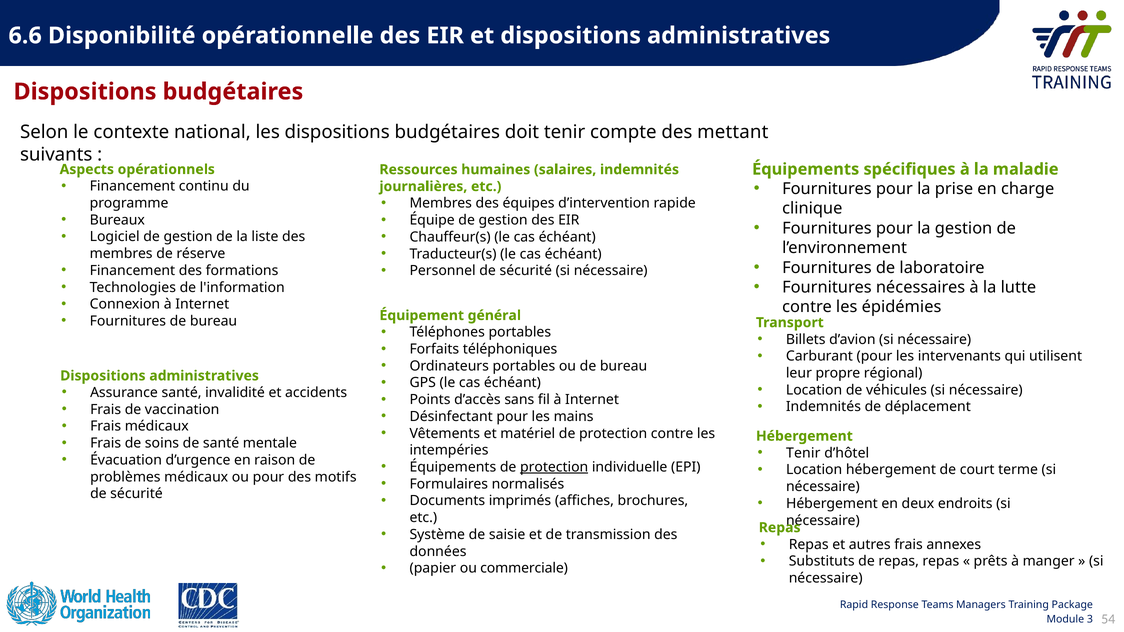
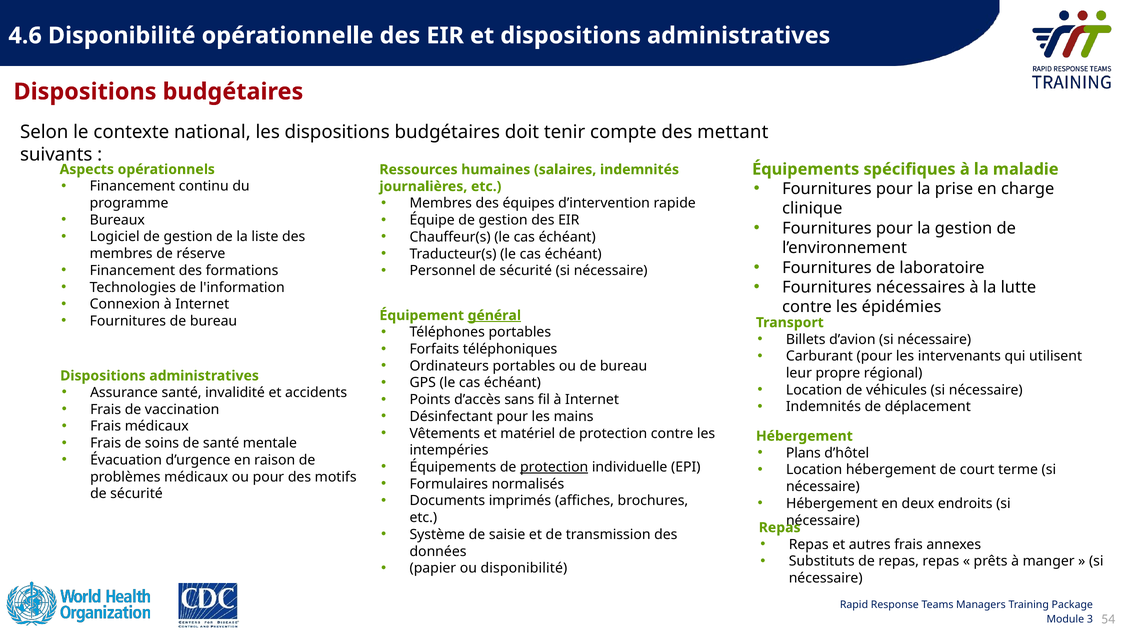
6.6: 6.6 -> 4.6
général underline: none -> present
Tenir at (803, 453): Tenir -> Plans
ou commerciale: commerciale -> disponibilité
